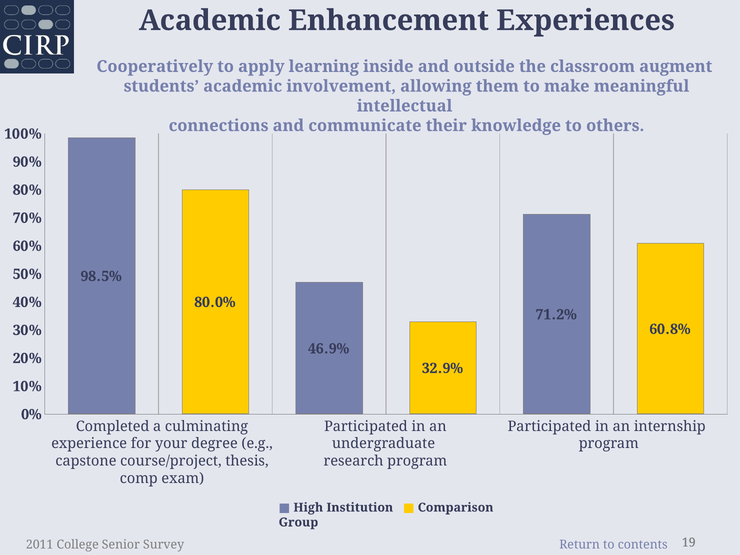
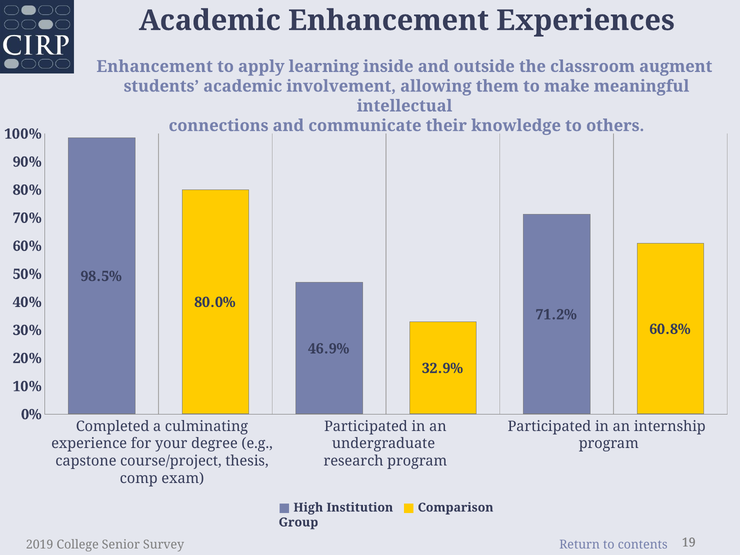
Cooperatively at (155, 67): Cooperatively -> Enhancement
2011: 2011 -> 2019
